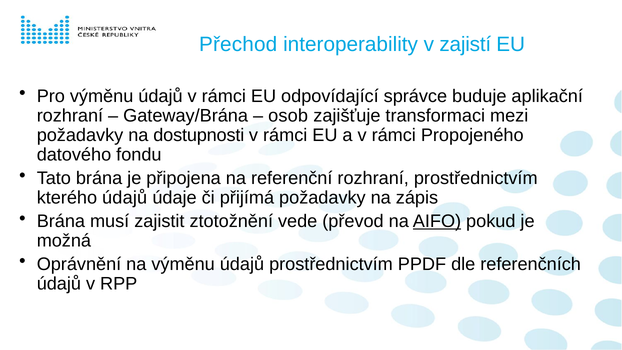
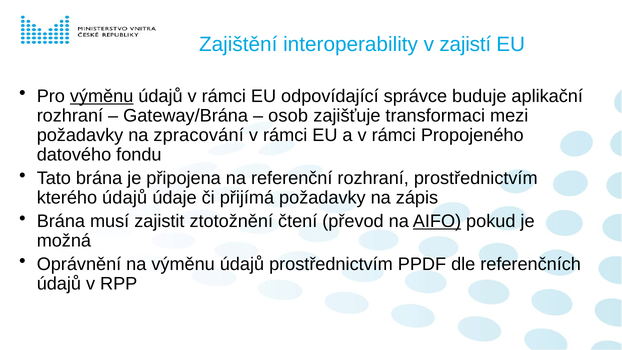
Přechod: Přechod -> Zajištění
výměnu at (102, 96) underline: none -> present
dostupnosti: dostupnosti -> zpracování
vede: vede -> čtení
